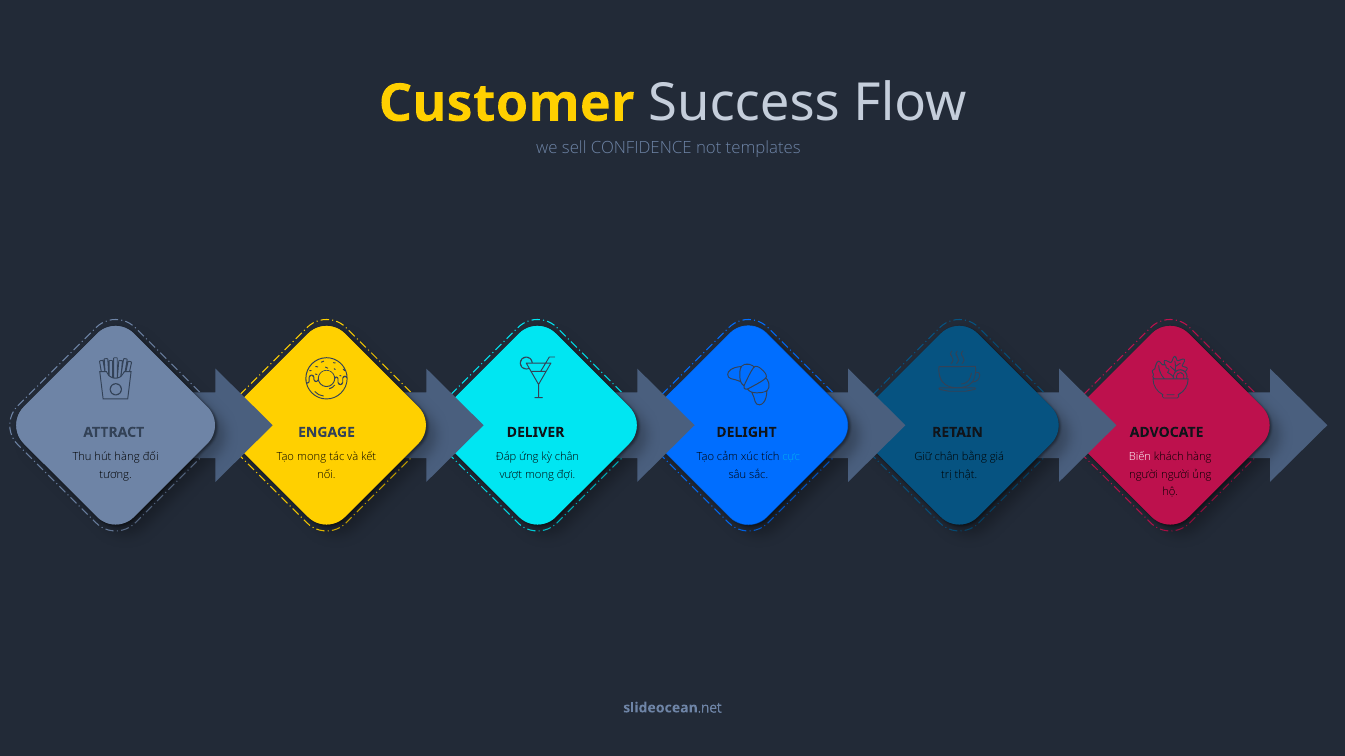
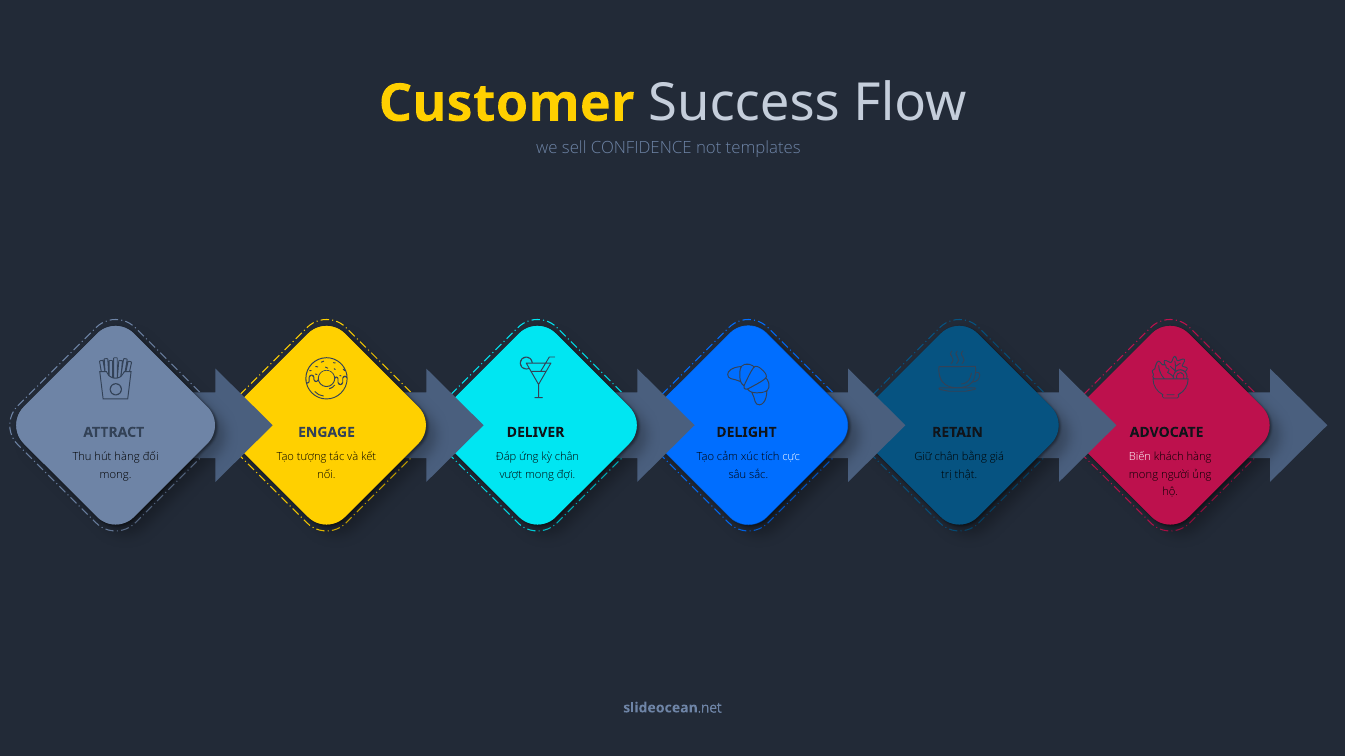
Tạo mong: mong -> tượng
cực colour: light blue -> white
tương at (116, 475): tương -> mong
người at (1144, 475): người -> mong
